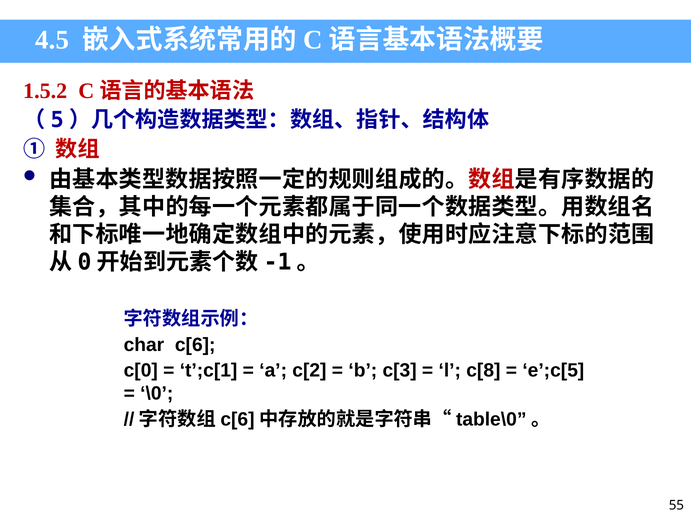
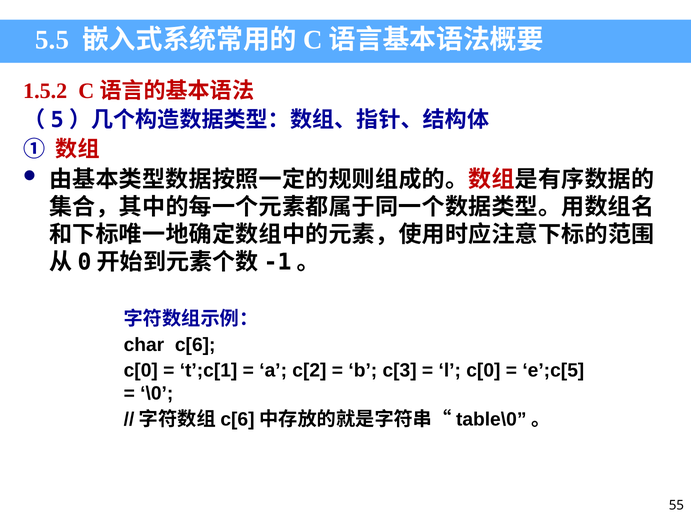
4.5: 4.5 -> 5.5
l c[8: c[8 -> c[0
